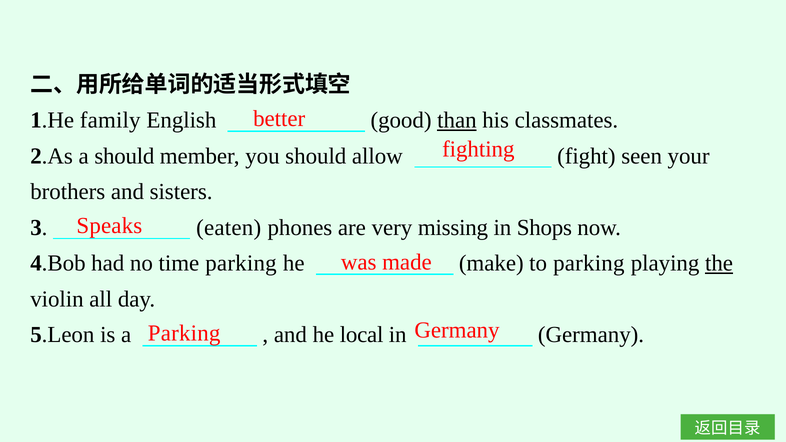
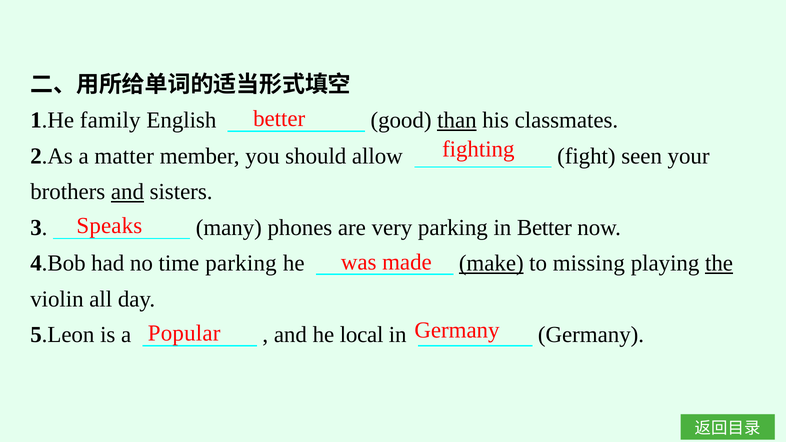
a should: should -> matter
and at (127, 192) underline: none -> present
eaten: eaten -> many
very missing: missing -> parking
in Shops: Shops -> Better
make underline: none -> present
to parking: parking -> missing
Parking at (184, 333): Parking -> Popular
